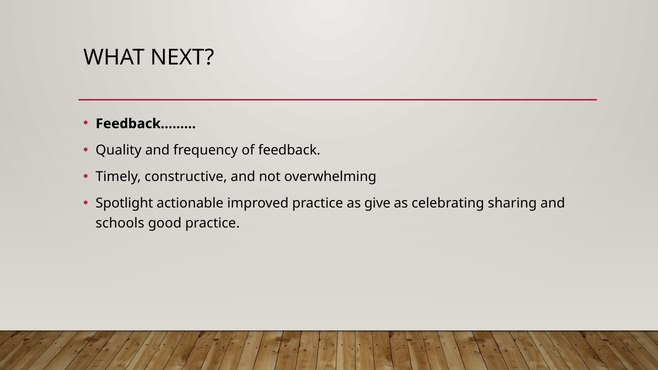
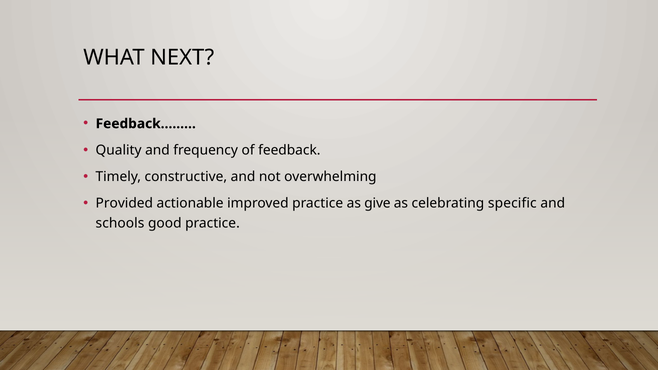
Spotlight: Spotlight -> Provided
sharing: sharing -> specific
